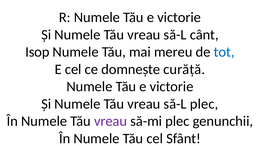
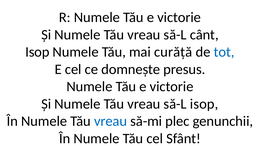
mereu: mereu -> curăță
curăță: curăță -> presus
să-L plec: plec -> isop
vreau at (111, 121) colour: purple -> blue
